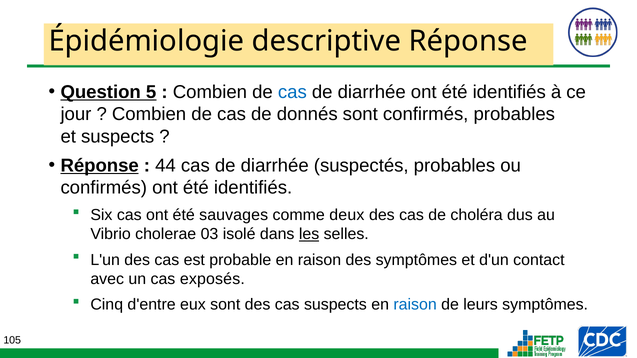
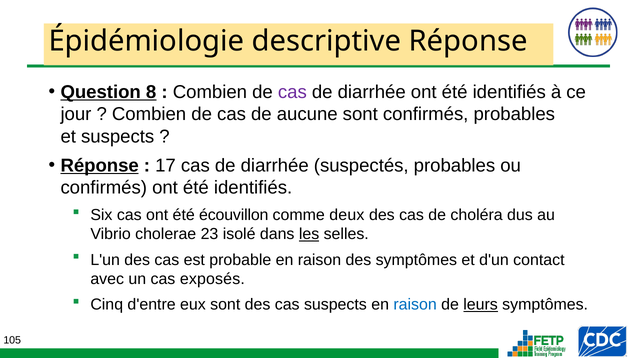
5: 5 -> 8
cas at (292, 92) colour: blue -> purple
donnés: donnés -> aucune
44: 44 -> 17
sauvages: sauvages -> écouvillon
03: 03 -> 23
leurs underline: none -> present
